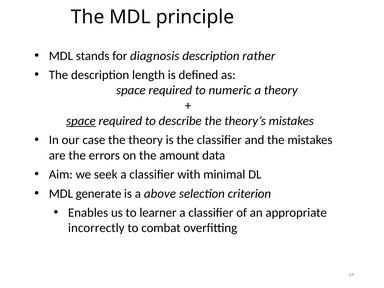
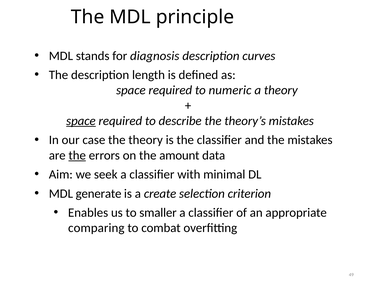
rather: rather -> curves
the at (77, 155) underline: none -> present
above: above -> create
learner: learner -> smaller
incorrectly: incorrectly -> comparing
